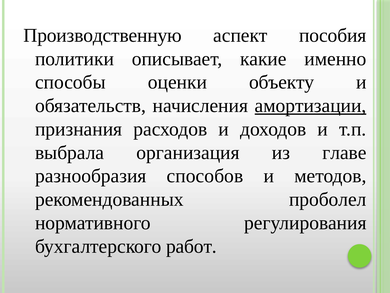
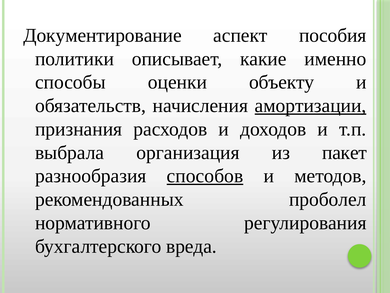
Производственную: Производственную -> Документирование
главе: главе -> пакет
способов underline: none -> present
работ: работ -> вреда
